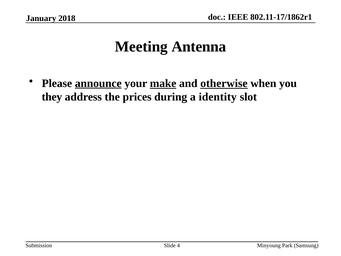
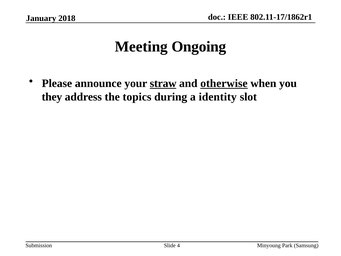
Antenna: Antenna -> Ongoing
announce underline: present -> none
make: make -> straw
prices: prices -> topics
